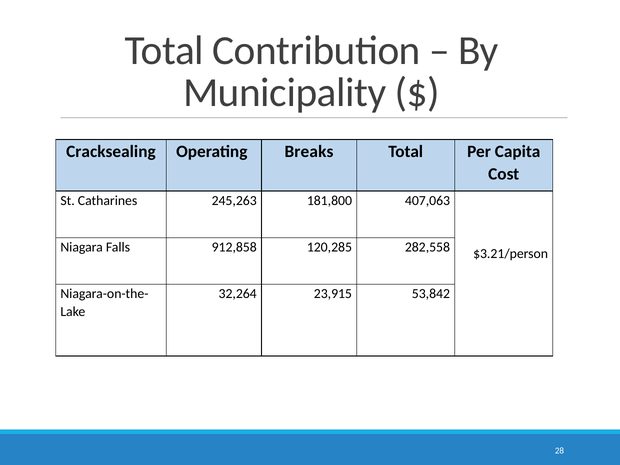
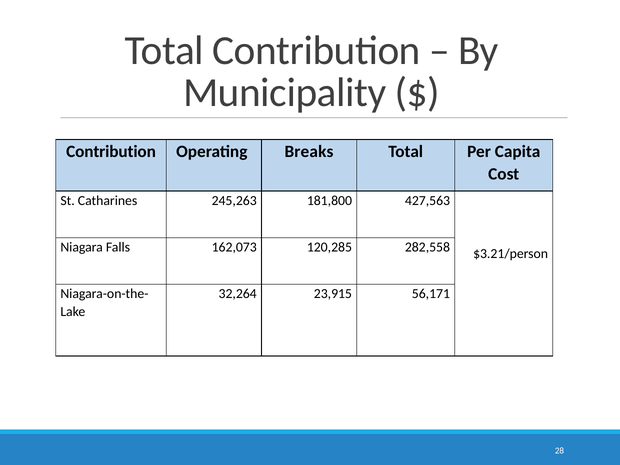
Cracksealing at (111, 152): Cracksealing -> Contribution
407,063: 407,063 -> 427,563
912,858: 912,858 -> 162,073
53,842: 53,842 -> 56,171
